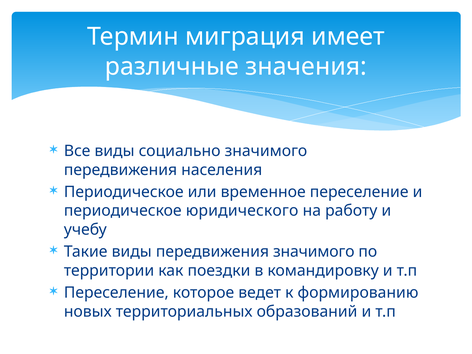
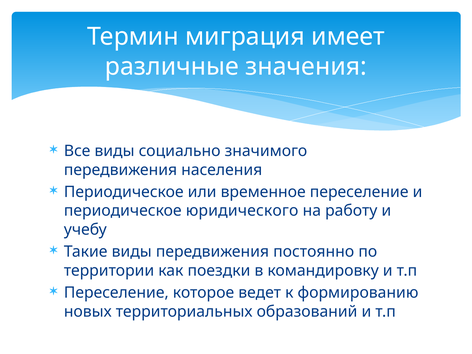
передвижения значимого: значимого -> постоянно
